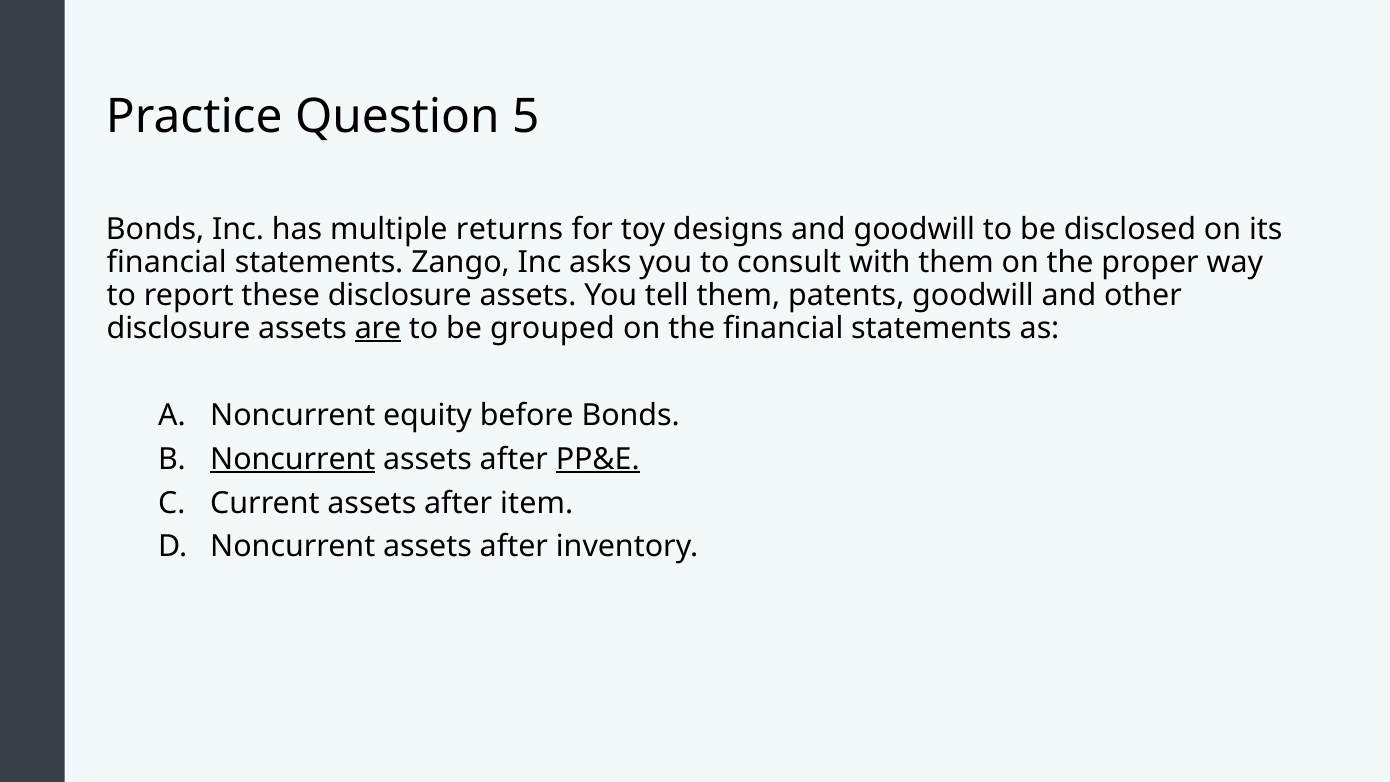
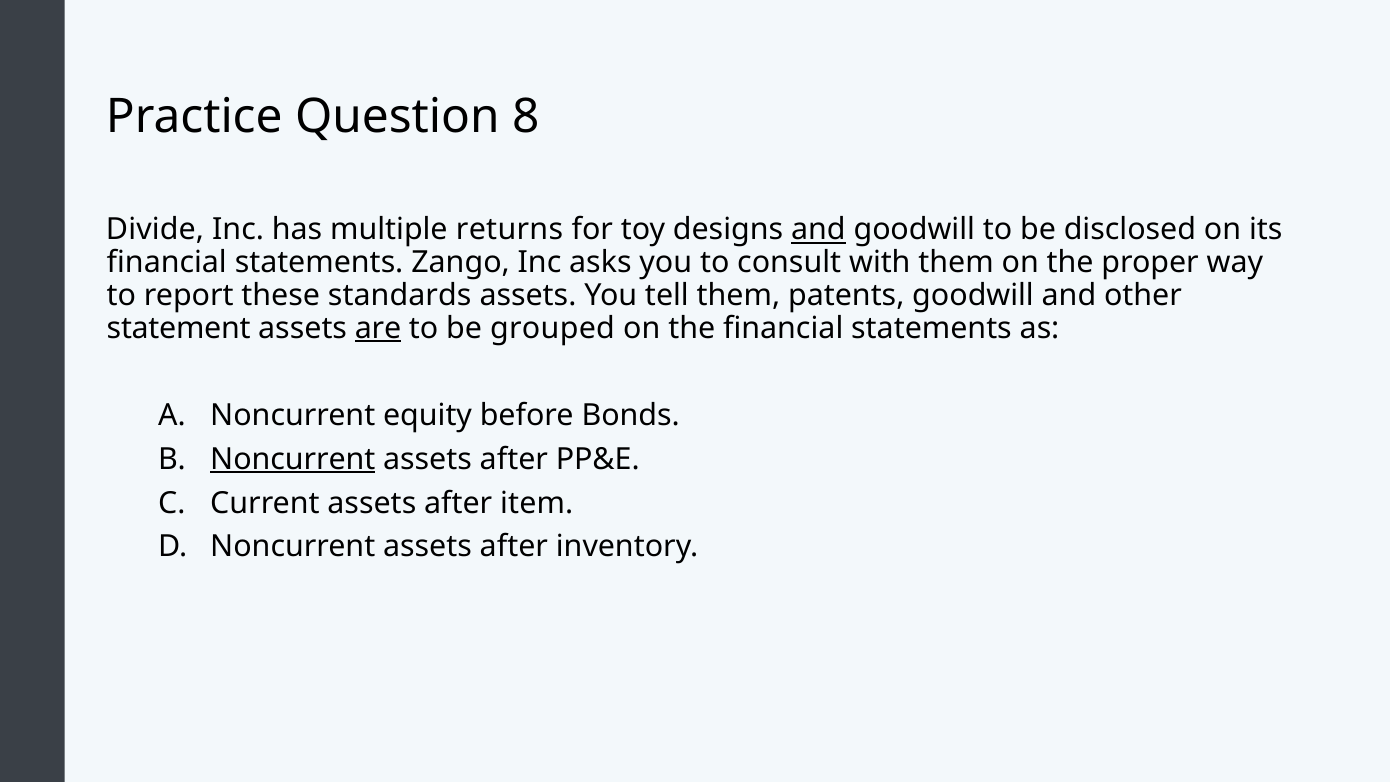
5: 5 -> 8
Bonds at (155, 230): Bonds -> Divide
and at (818, 230) underline: none -> present
these disclosure: disclosure -> standards
disclosure at (179, 328): disclosure -> statement
PP&E underline: present -> none
